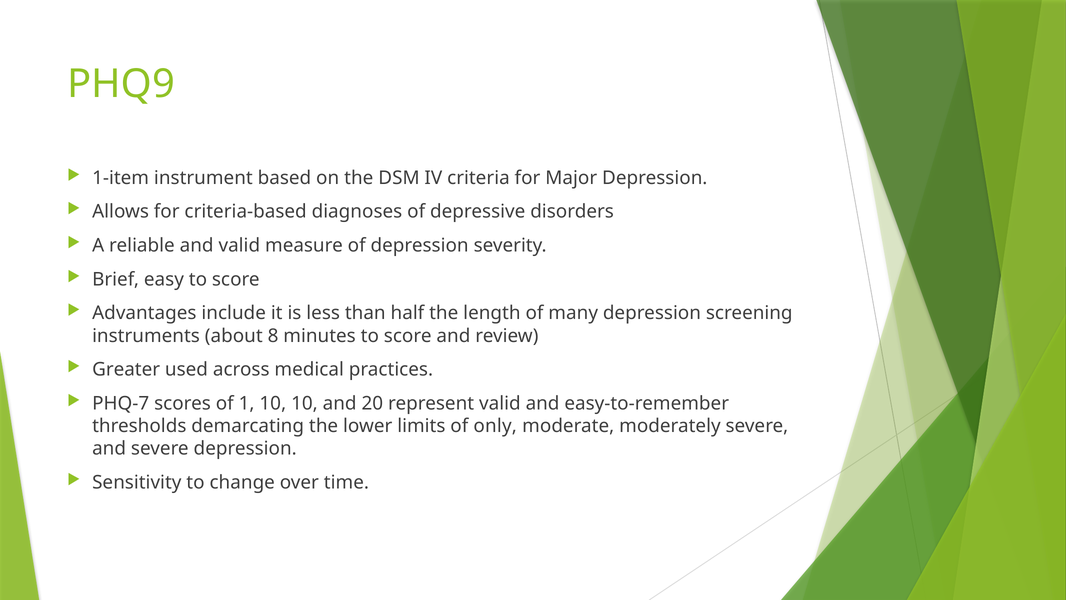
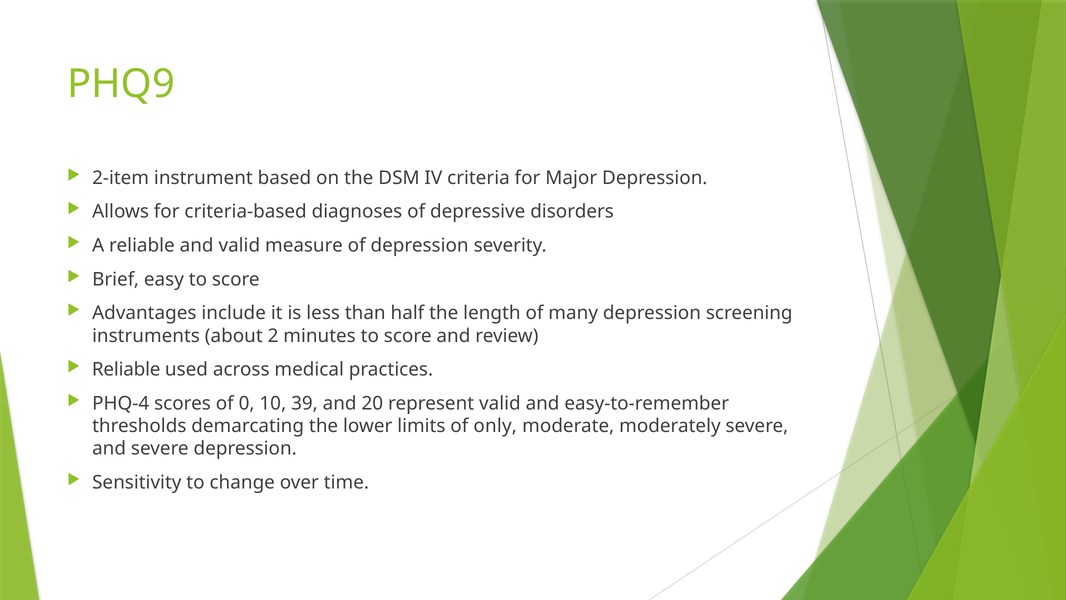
1-item: 1-item -> 2-item
8: 8 -> 2
Greater at (126, 369): Greater -> Reliable
PHQ‐7: PHQ‐7 -> PHQ‐4
1: 1 -> 0
10 10: 10 -> 39
